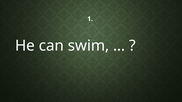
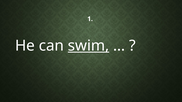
swim underline: none -> present
